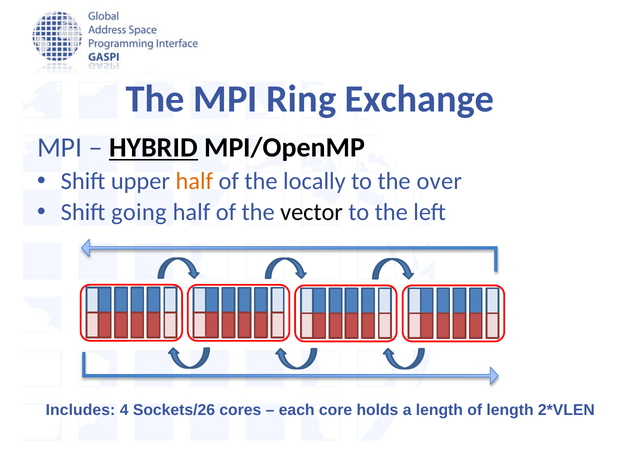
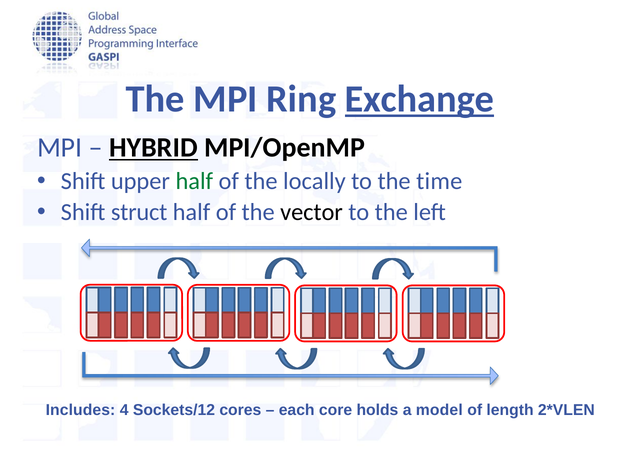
Exchange underline: none -> present
half at (194, 181) colour: orange -> green
over: over -> time
going: going -> struct
Sockets/26: Sockets/26 -> Sockets/12
a length: length -> model
